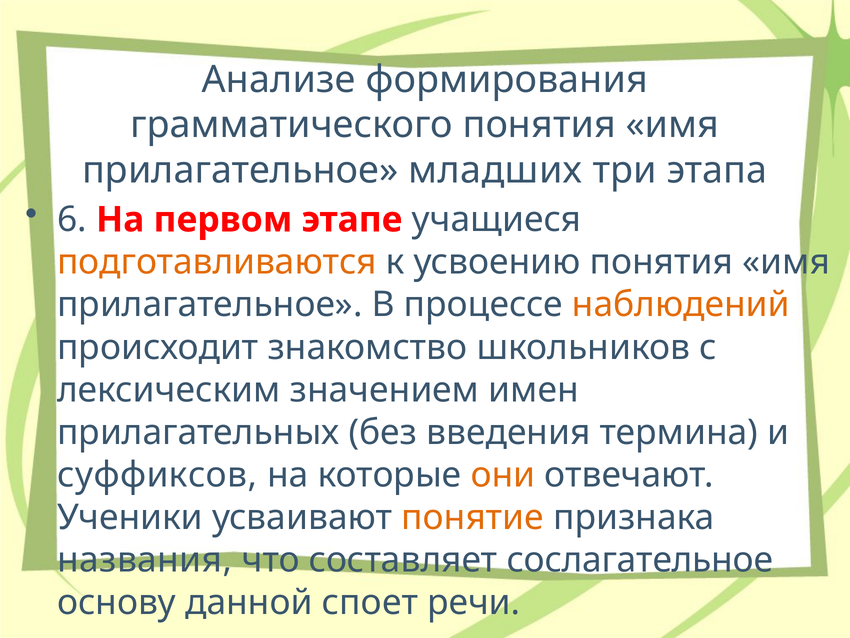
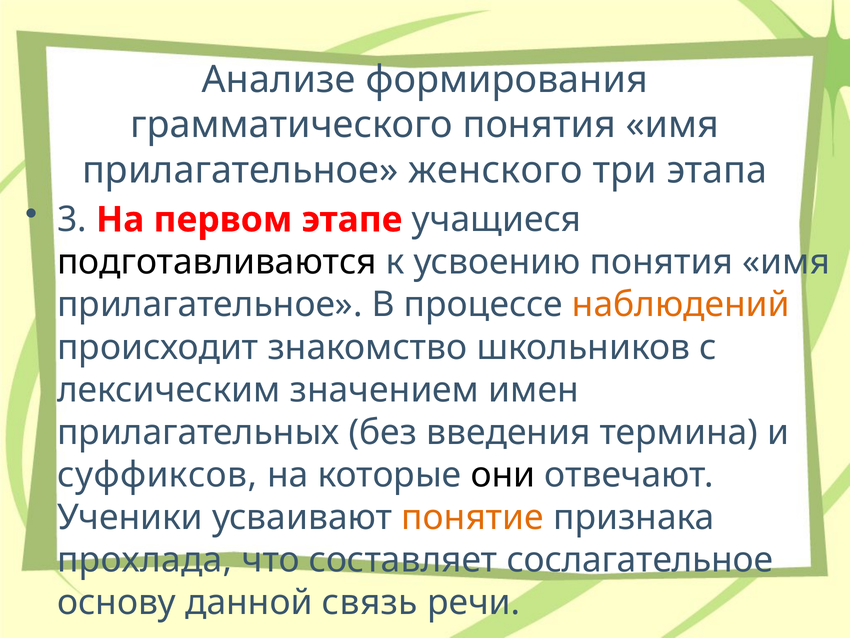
младших: младших -> женского
6: 6 -> 3
подготавливаются colour: orange -> black
они colour: orange -> black
названия: названия -> прохлада
споет: споет -> связь
